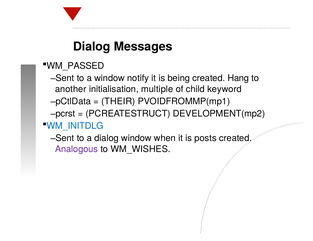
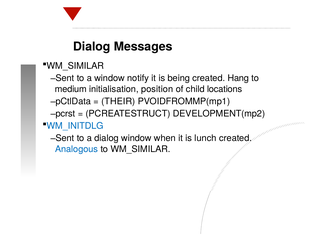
WM_PASSED at (75, 66): WM_PASSED -> WM_SIMILAR
another: another -> medium
multiple: multiple -> position
keyword: keyword -> locations
posts: posts -> lunch
Analogous colour: purple -> blue
to WM_WISHES: WM_WISHES -> WM_SIMILAR
